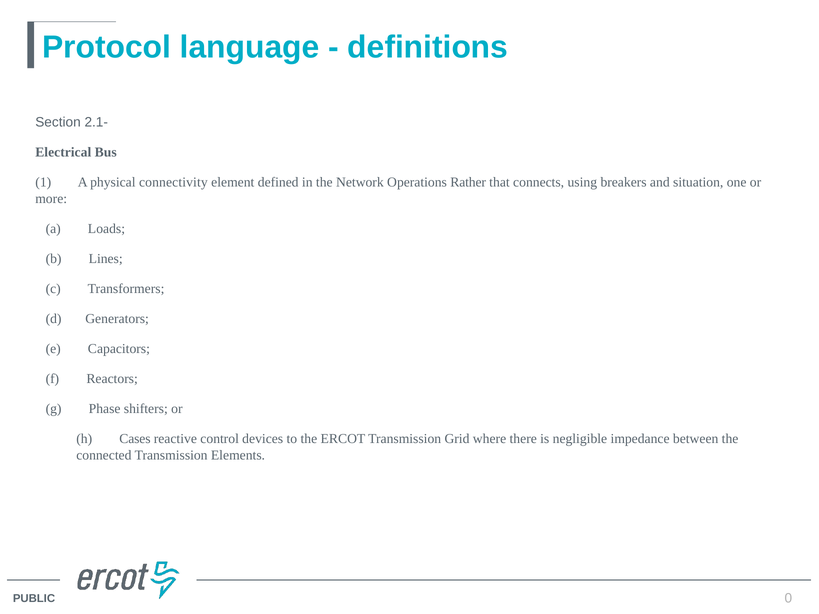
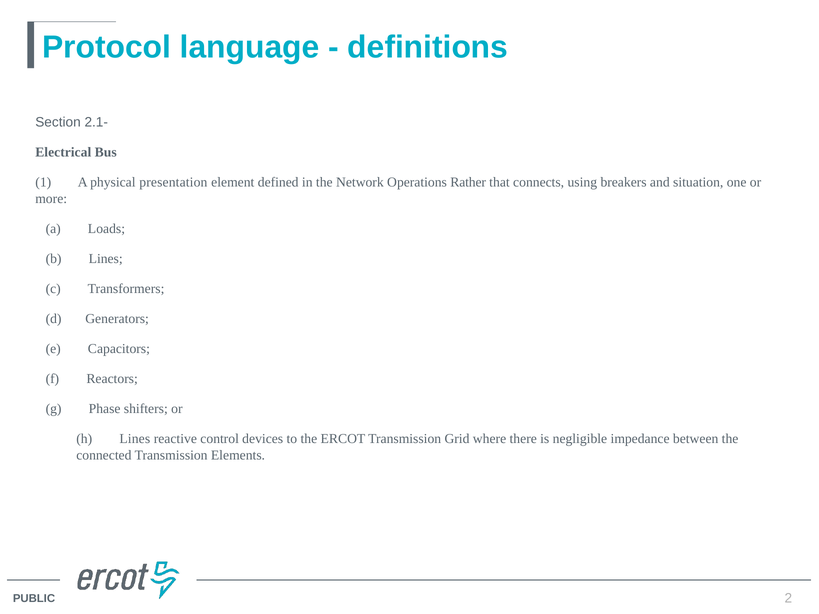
connectivity: connectivity -> presentation
h Cases: Cases -> Lines
0: 0 -> 2
